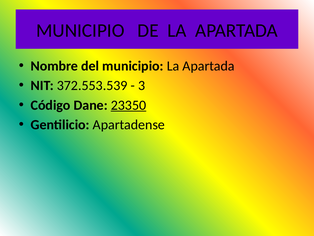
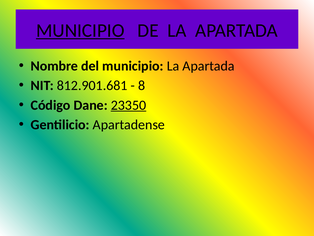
MUNICIPIO at (80, 30) underline: none -> present
372.553.539: 372.553.539 -> 812.901.681
3: 3 -> 8
